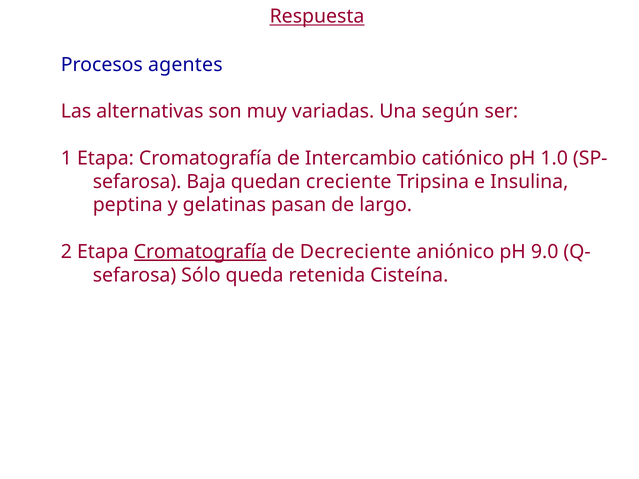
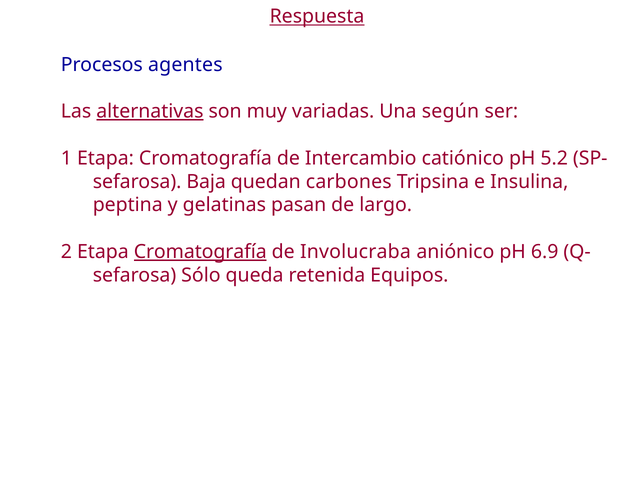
alternativas underline: none -> present
1.0: 1.0 -> 5.2
creciente: creciente -> carbones
Decreciente: Decreciente -> Involucraba
9.0: 9.0 -> 6.9
Cisteína: Cisteína -> Equipos
